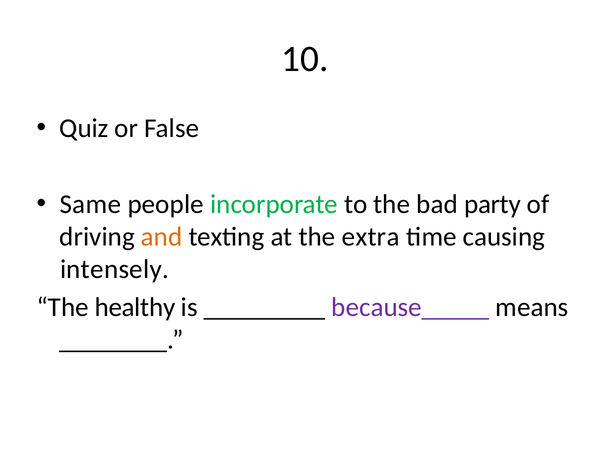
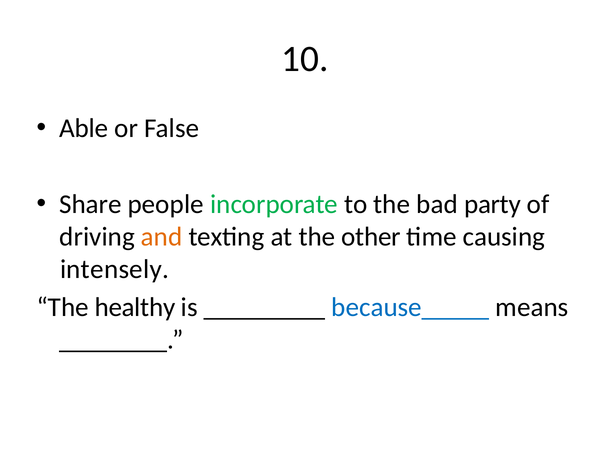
Quiz: Quiz -> Able
Same: Same -> Share
extra: extra -> other
because_____ colour: purple -> blue
